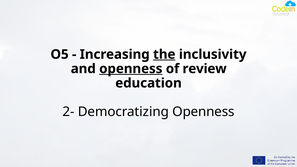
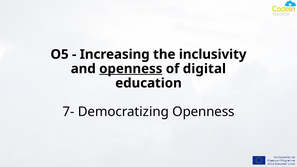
the underline: present -> none
review: review -> digital
2-: 2- -> 7-
